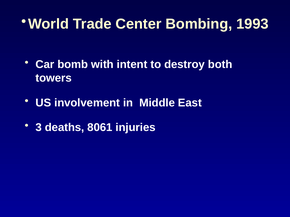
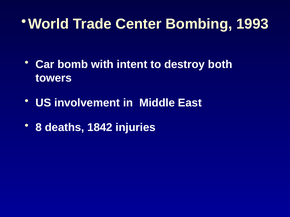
3: 3 -> 8
8061: 8061 -> 1842
